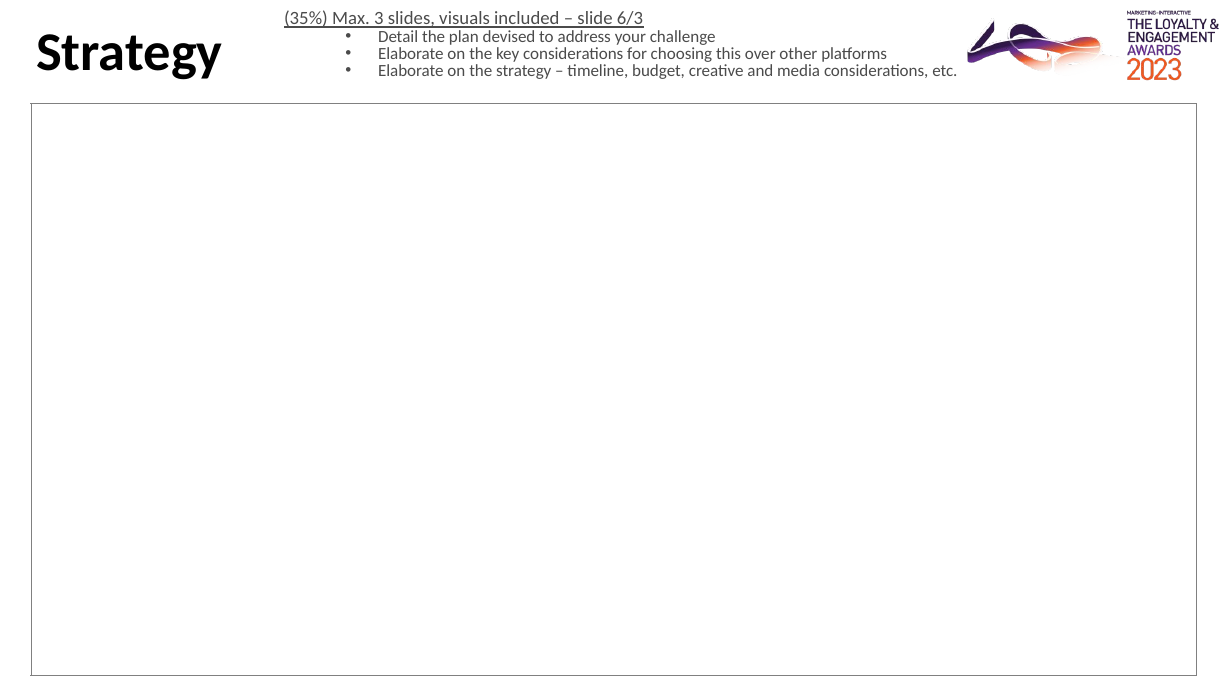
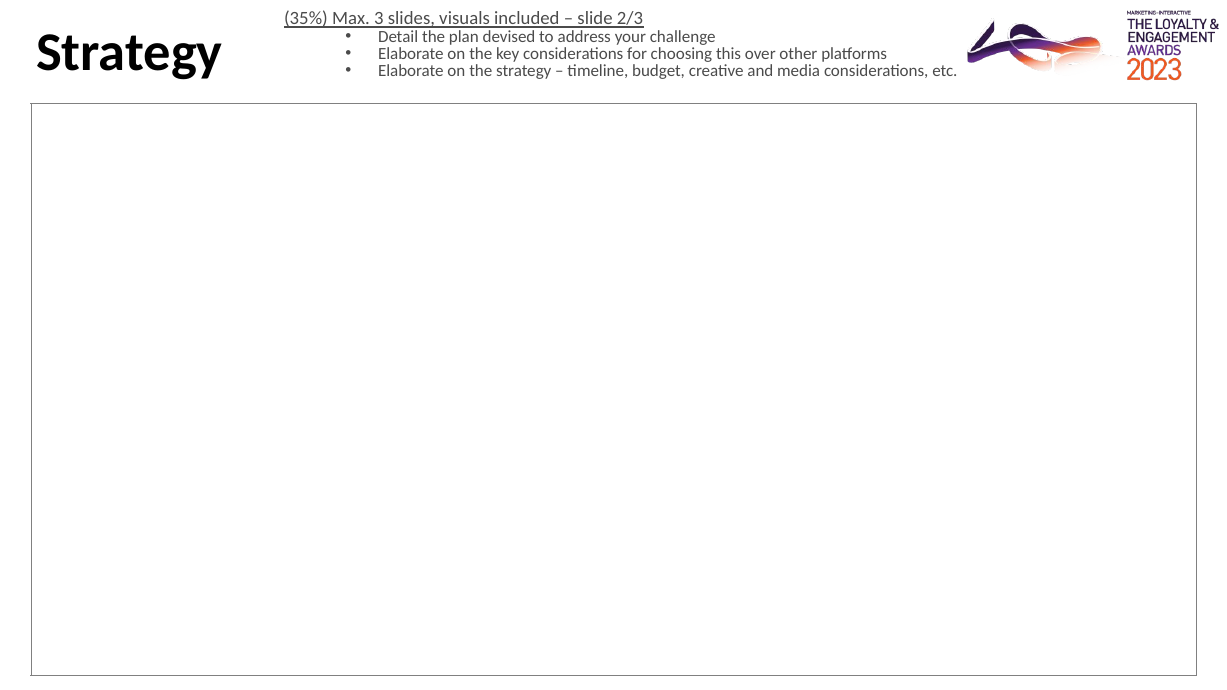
6/3: 6/3 -> 2/3
